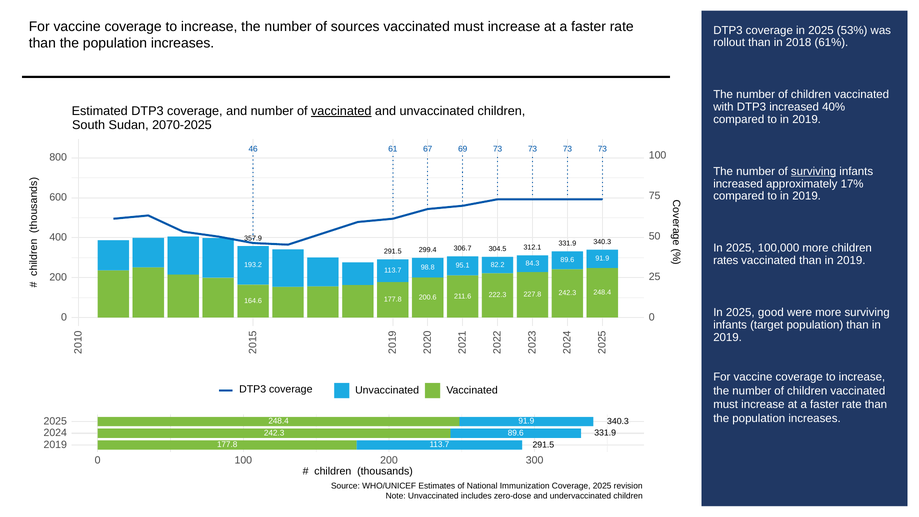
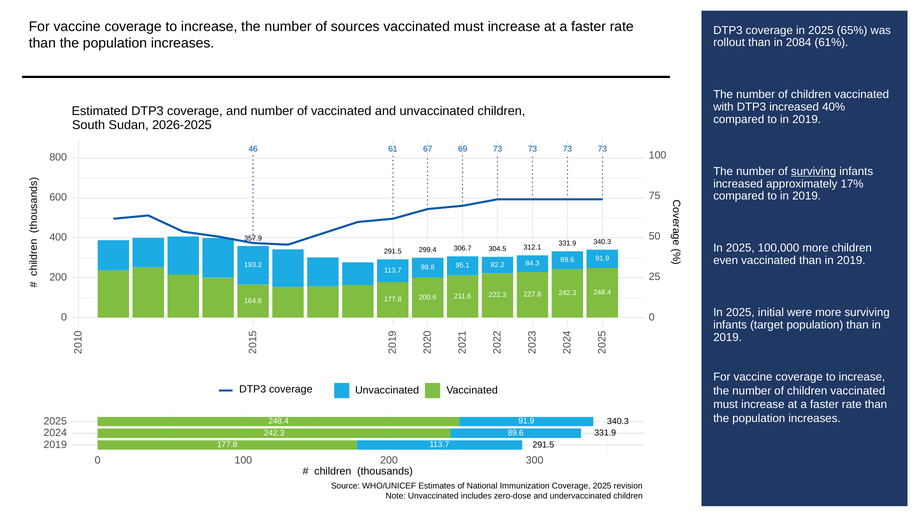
53%: 53% -> 65%
2018: 2018 -> 2084
vaccinated at (341, 111) underline: present -> none
2070-2025: 2070-2025 -> 2026-2025
rates: rates -> even
good: good -> initial
